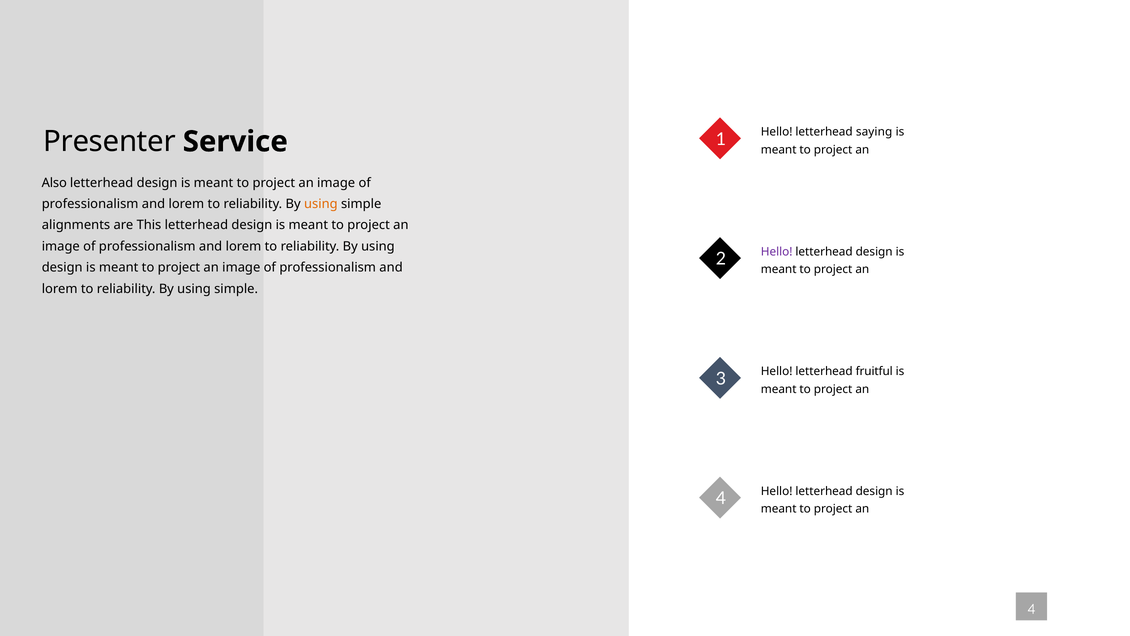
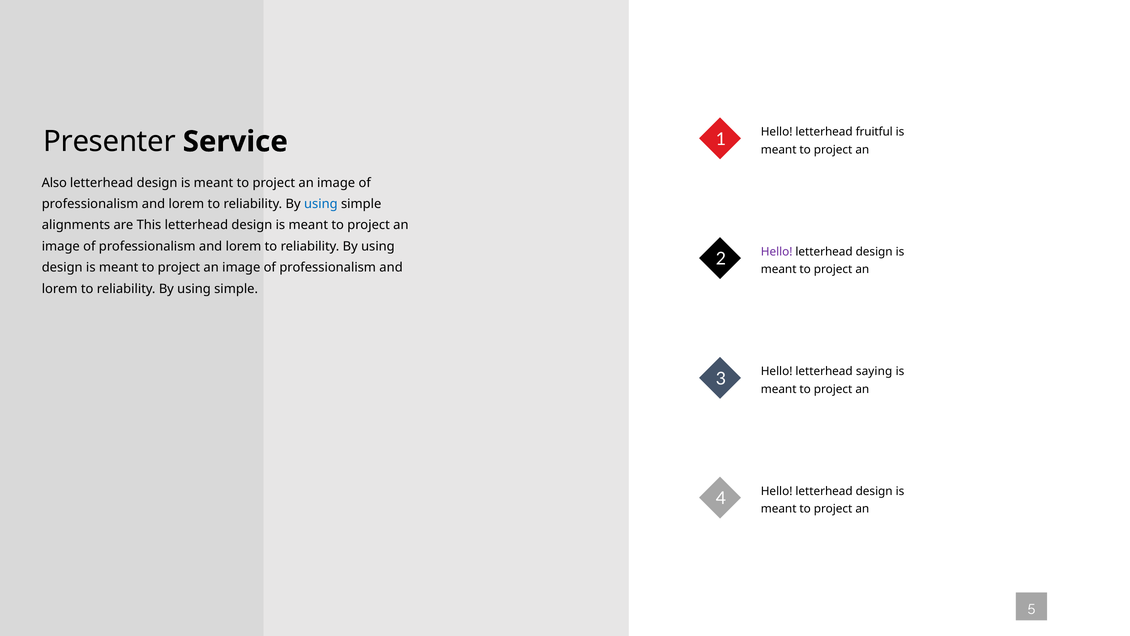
saying: saying -> fruitful
using at (321, 204) colour: orange -> blue
fruitful: fruitful -> saying
4 at (1031, 607): 4 -> 5
